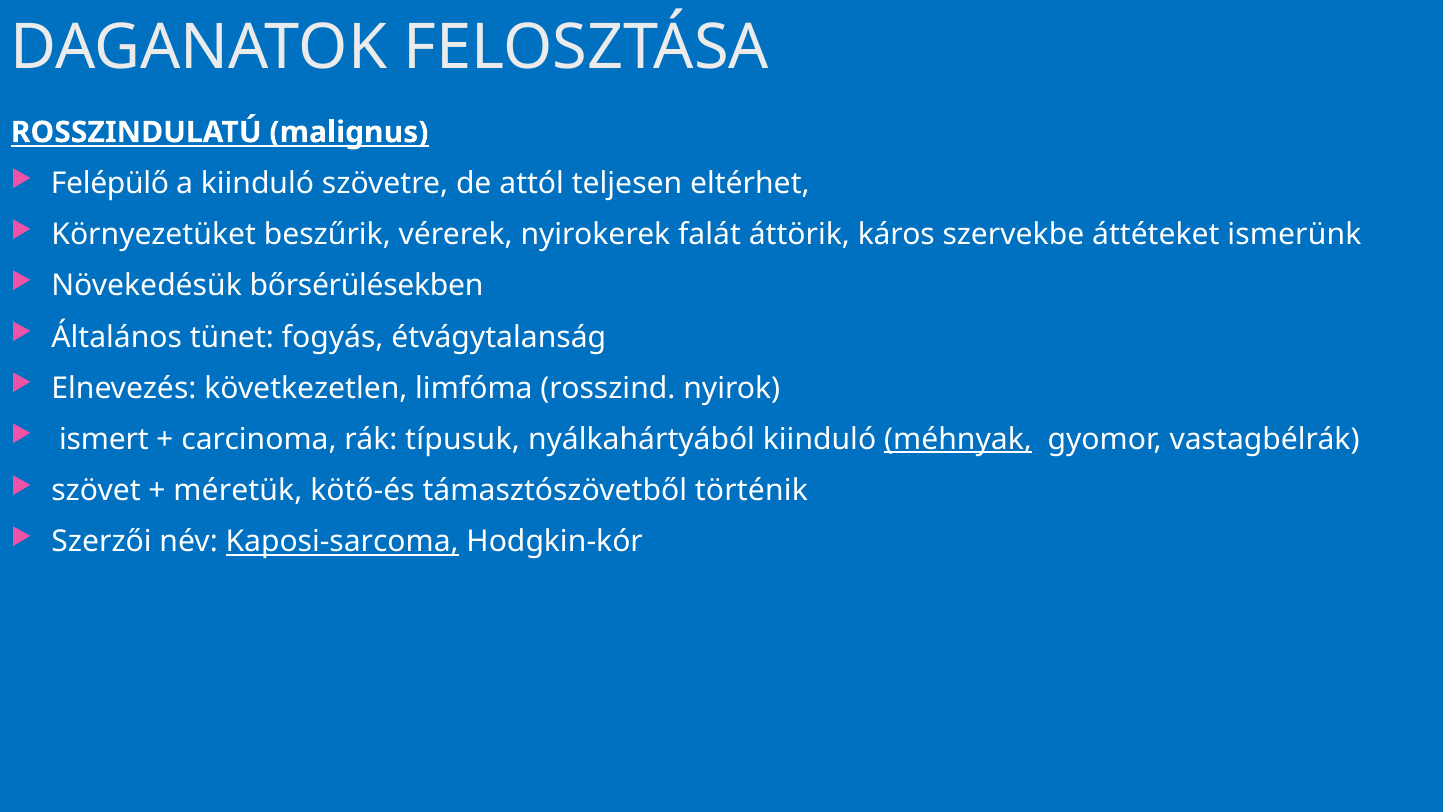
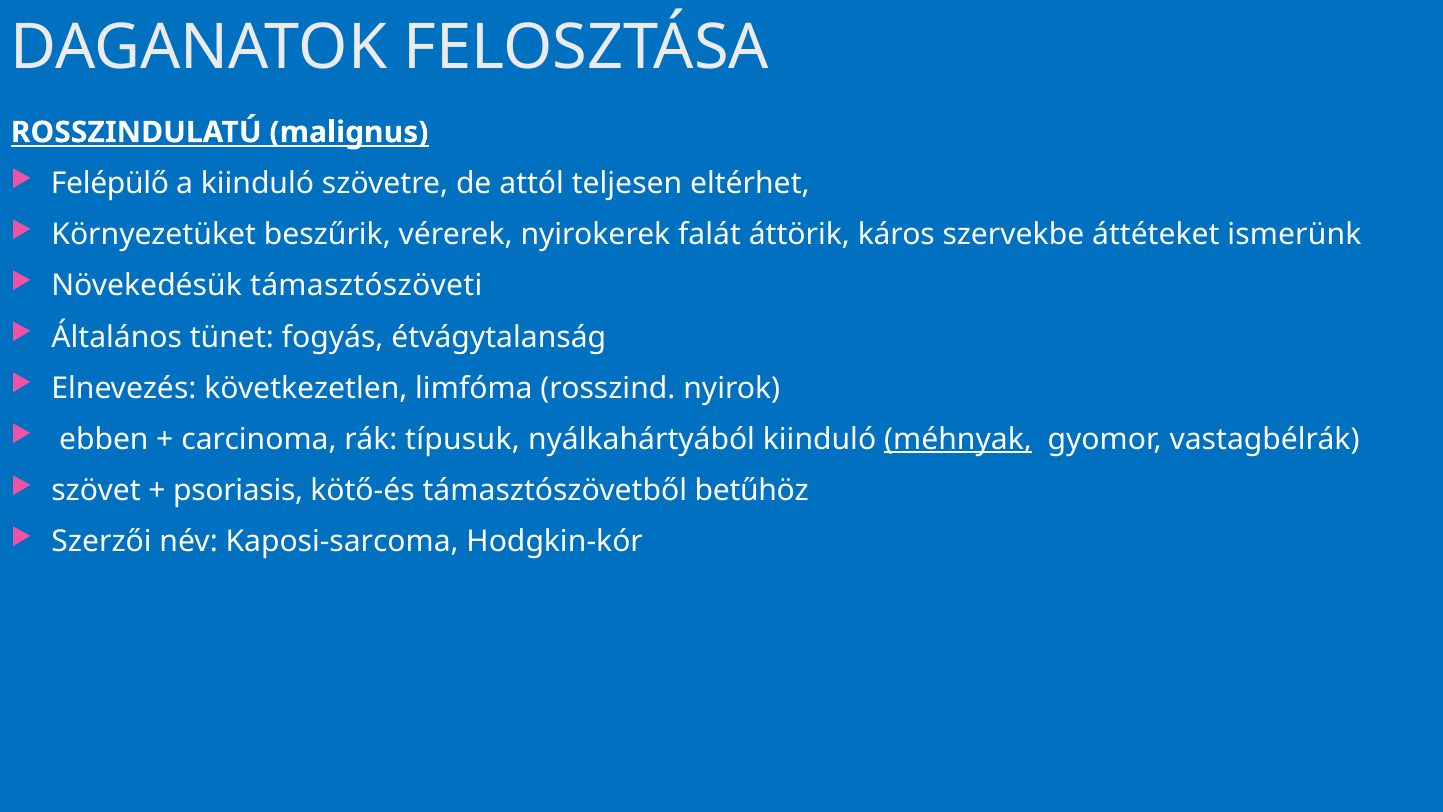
bőrsérülésekben: bőrsérülésekben -> támasztószöveti
ismert: ismert -> ebben
méretük: méretük -> psoriasis
történik: történik -> betűhöz
Kaposi-sarcoma underline: present -> none
